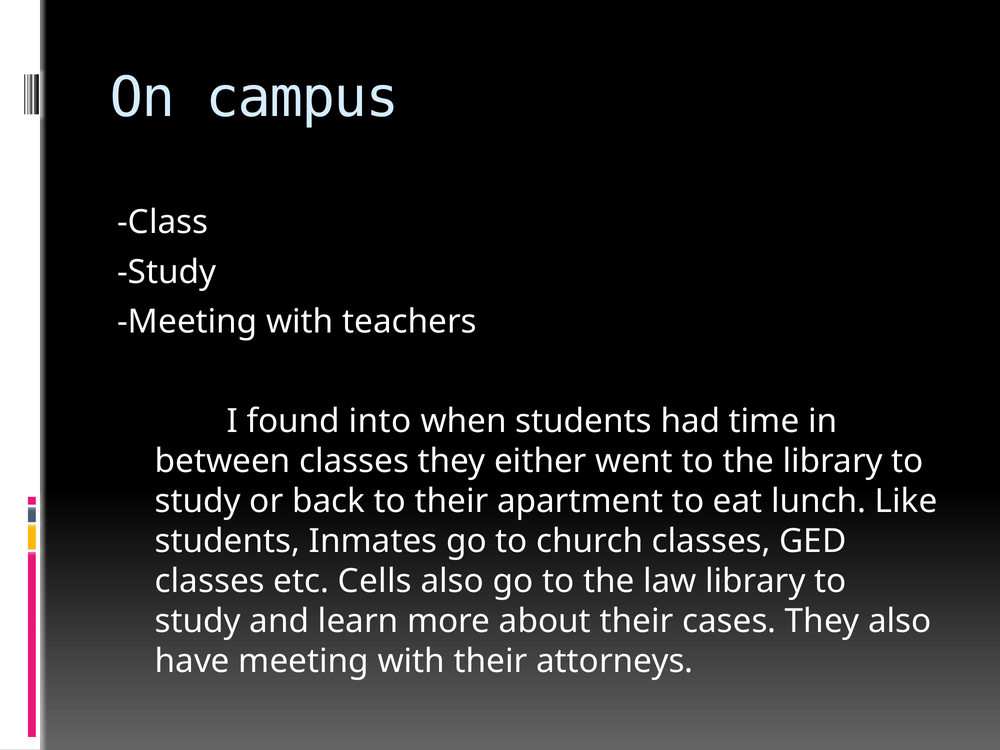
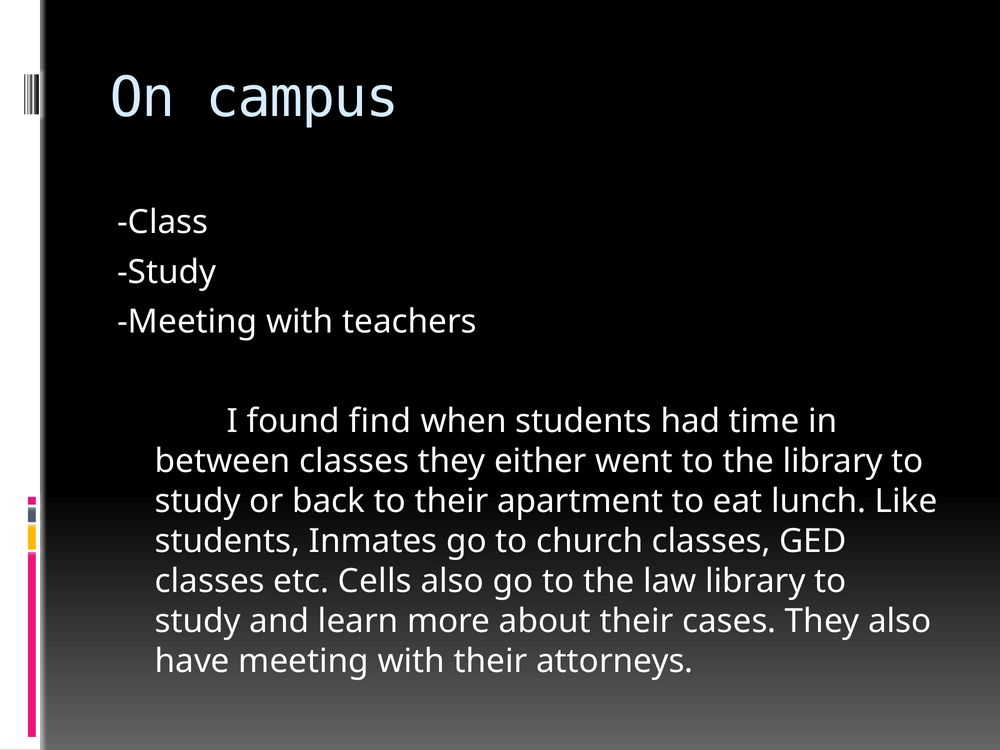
into: into -> find
